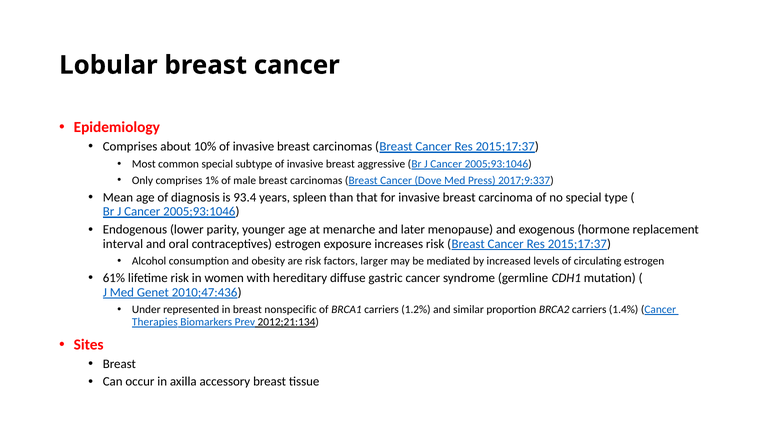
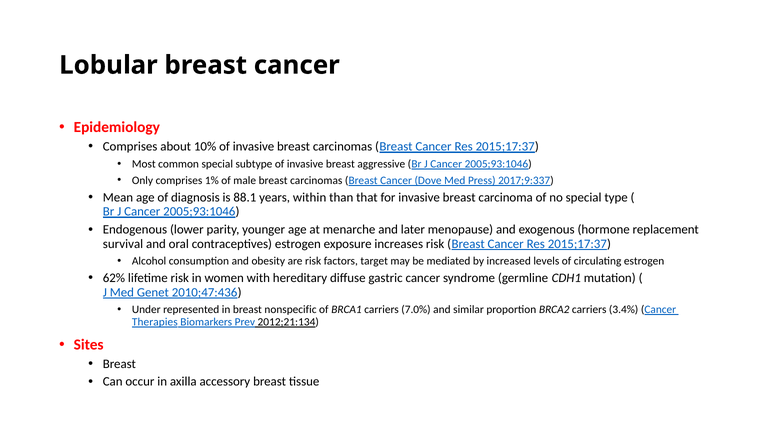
93.4: 93.4 -> 88.1
spleen: spleen -> within
interval: interval -> survival
larger: larger -> target
61%: 61% -> 62%
1.2%: 1.2% -> 7.0%
1.4%: 1.4% -> 3.4%
